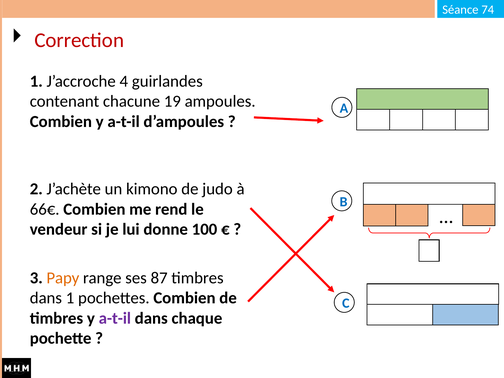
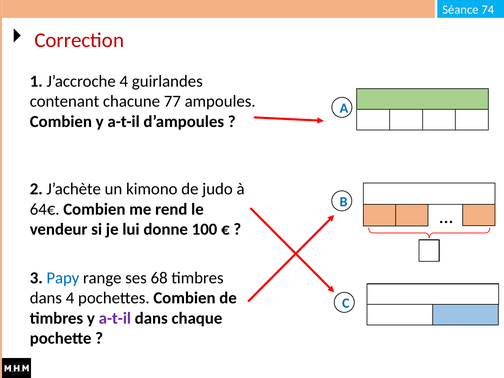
19: 19 -> 77
66€: 66€ -> 64€
Papy colour: orange -> blue
87: 87 -> 68
dans 1: 1 -> 4
